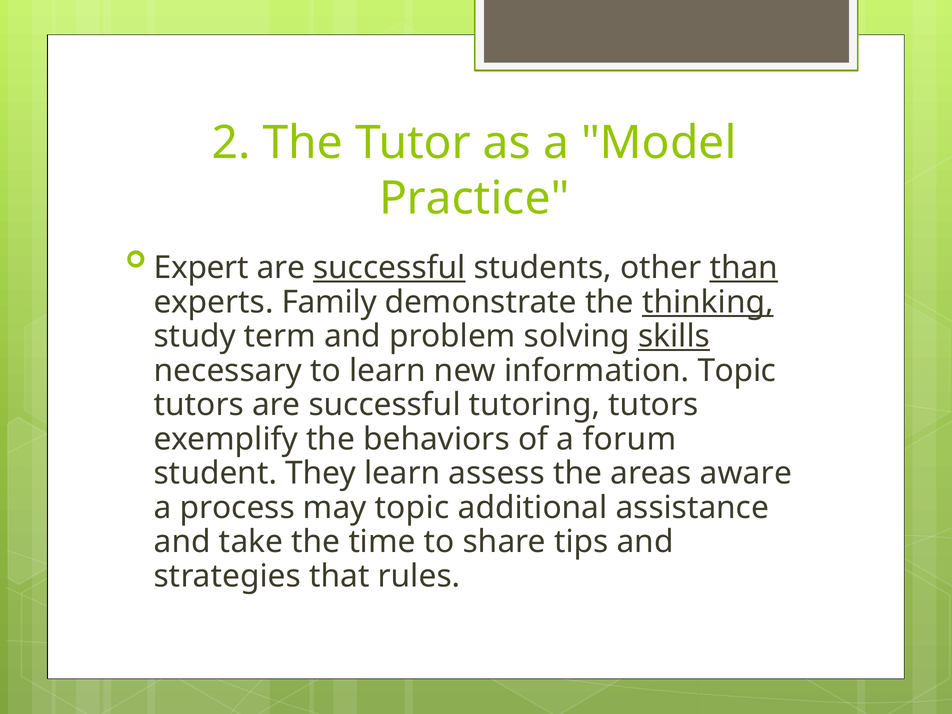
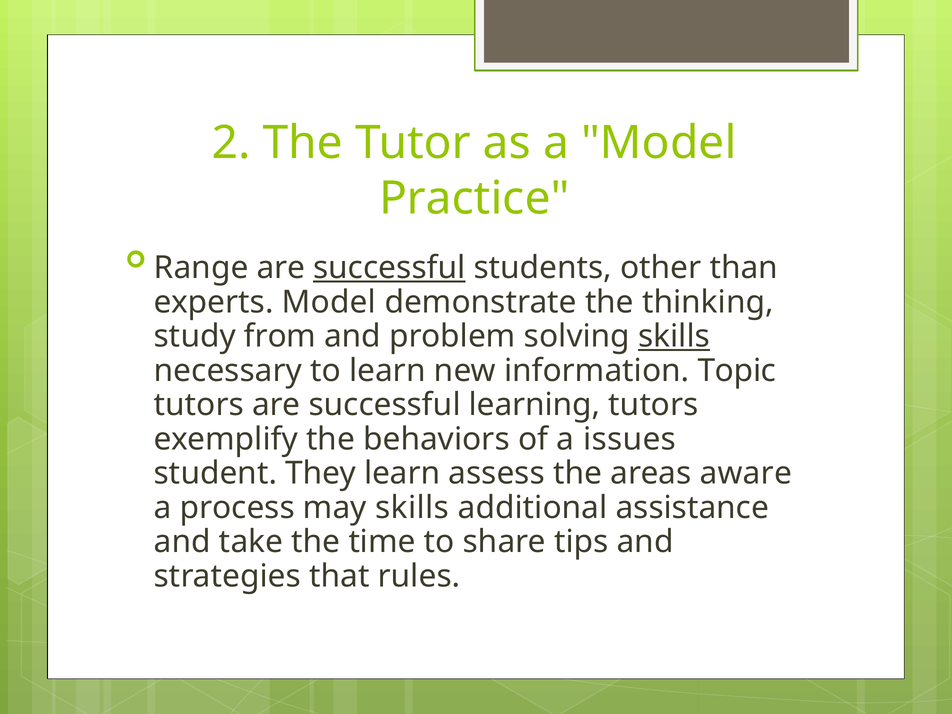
Expert: Expert -> Range
than underline: present -> none
experts Family: Family -> Model
thinking underline: present -> none
term: term -> from
tutoring: tutoring -> learning
forum: forum -> issues
may topic: topic -> skills
